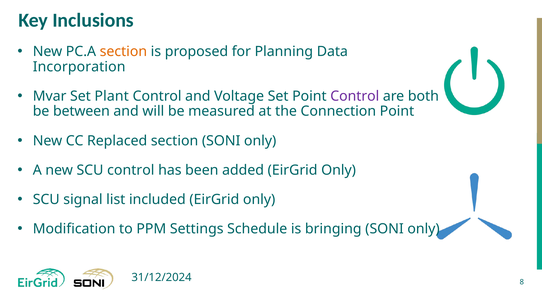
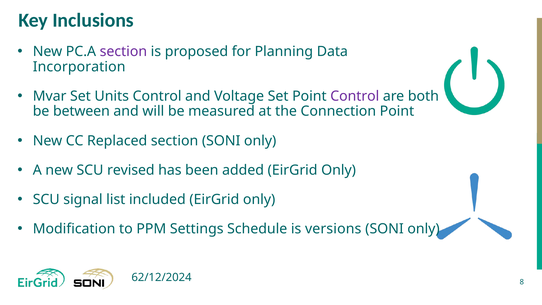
section at (123, 51) colour: orange -> purple
Plant: Plant -> Units
SCU control: control -> revised
bringing: bringing -> versions
31/12/2024: 31/12/2024 -> 62/12/2024
